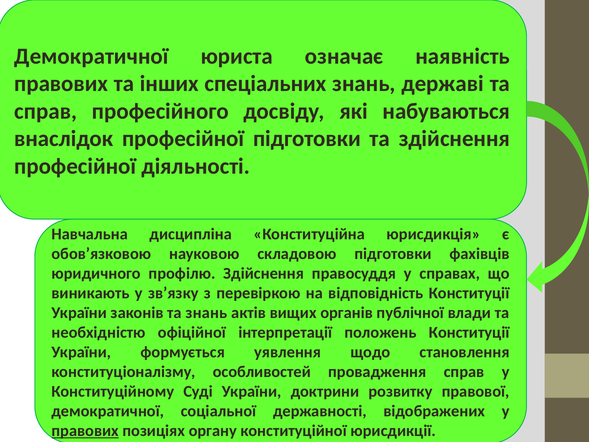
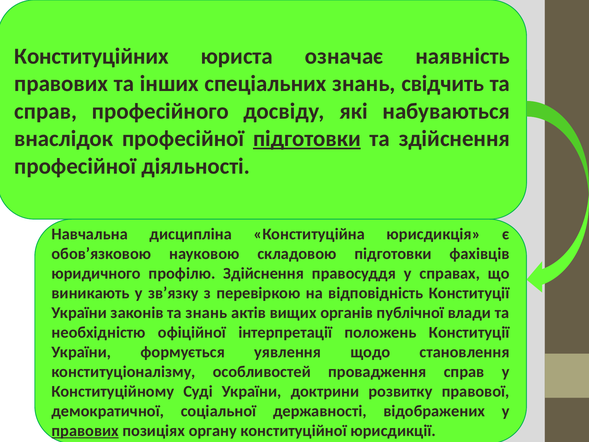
Демократичної at (91, 56): Демократичної -> Конституційних
державі: державі -> свідчить
підготовки at (307, 139) underline: none -> present
